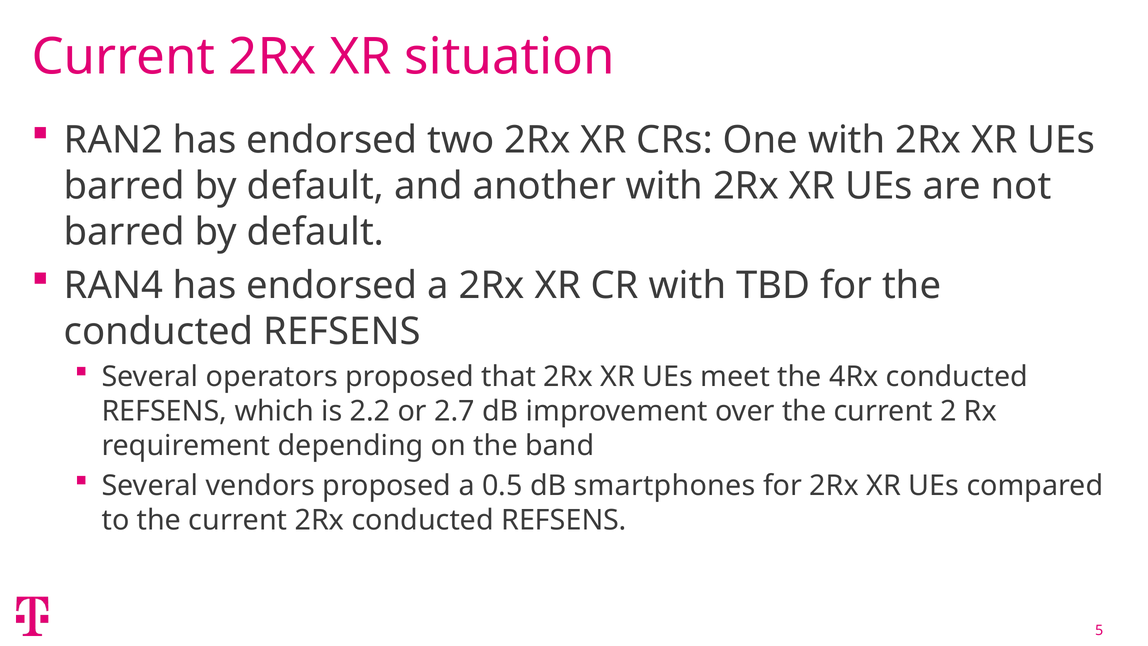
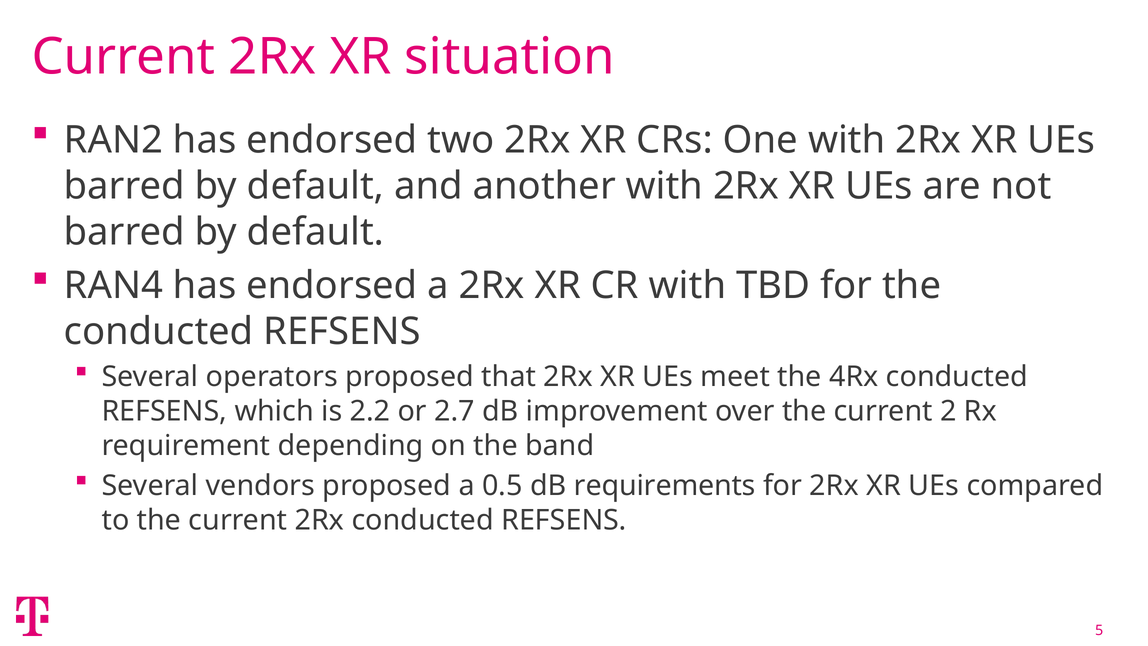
smartphones: smartphones -> requirements
